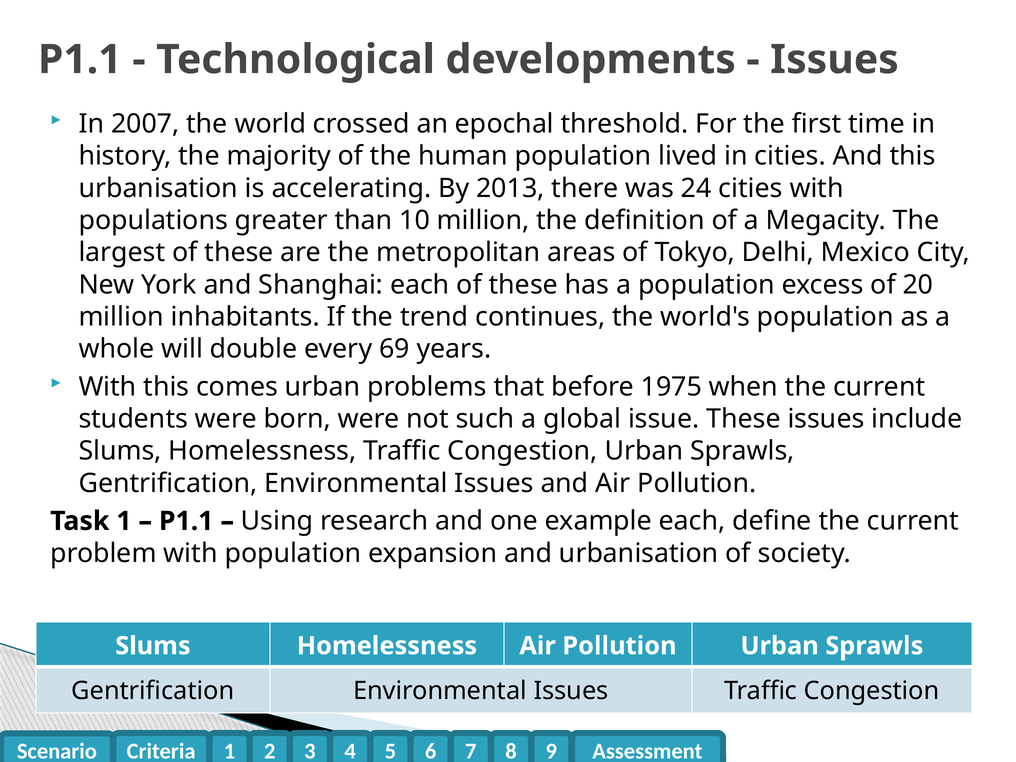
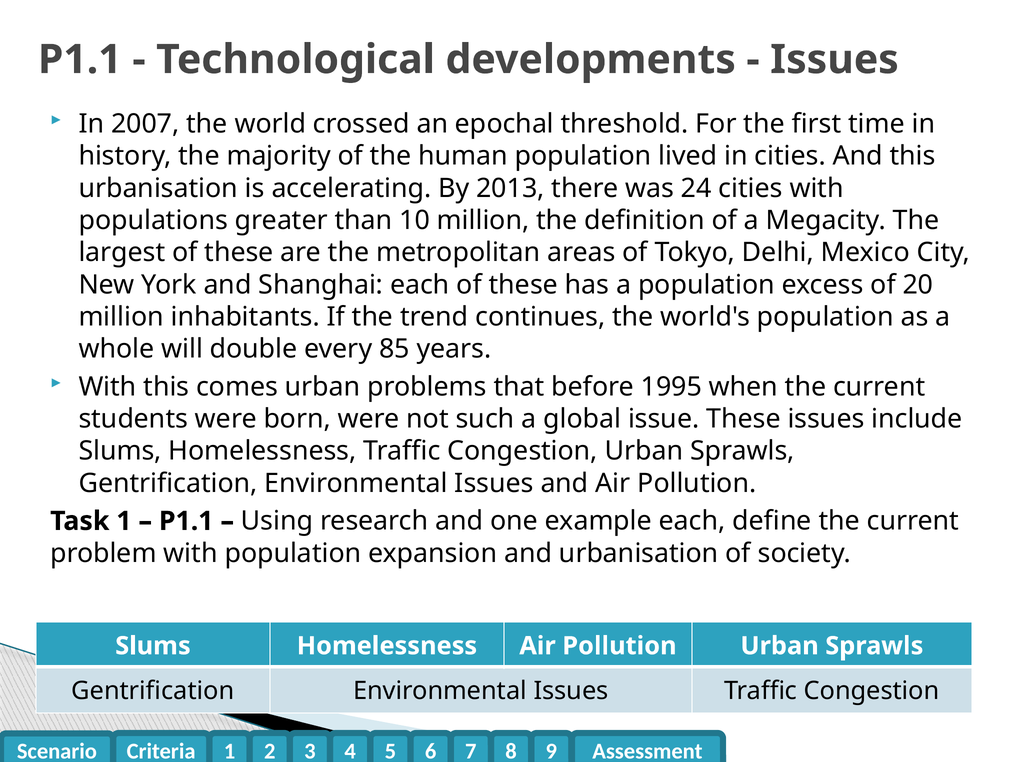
69: 69 -> 85
1975: 1975 -> 1995
